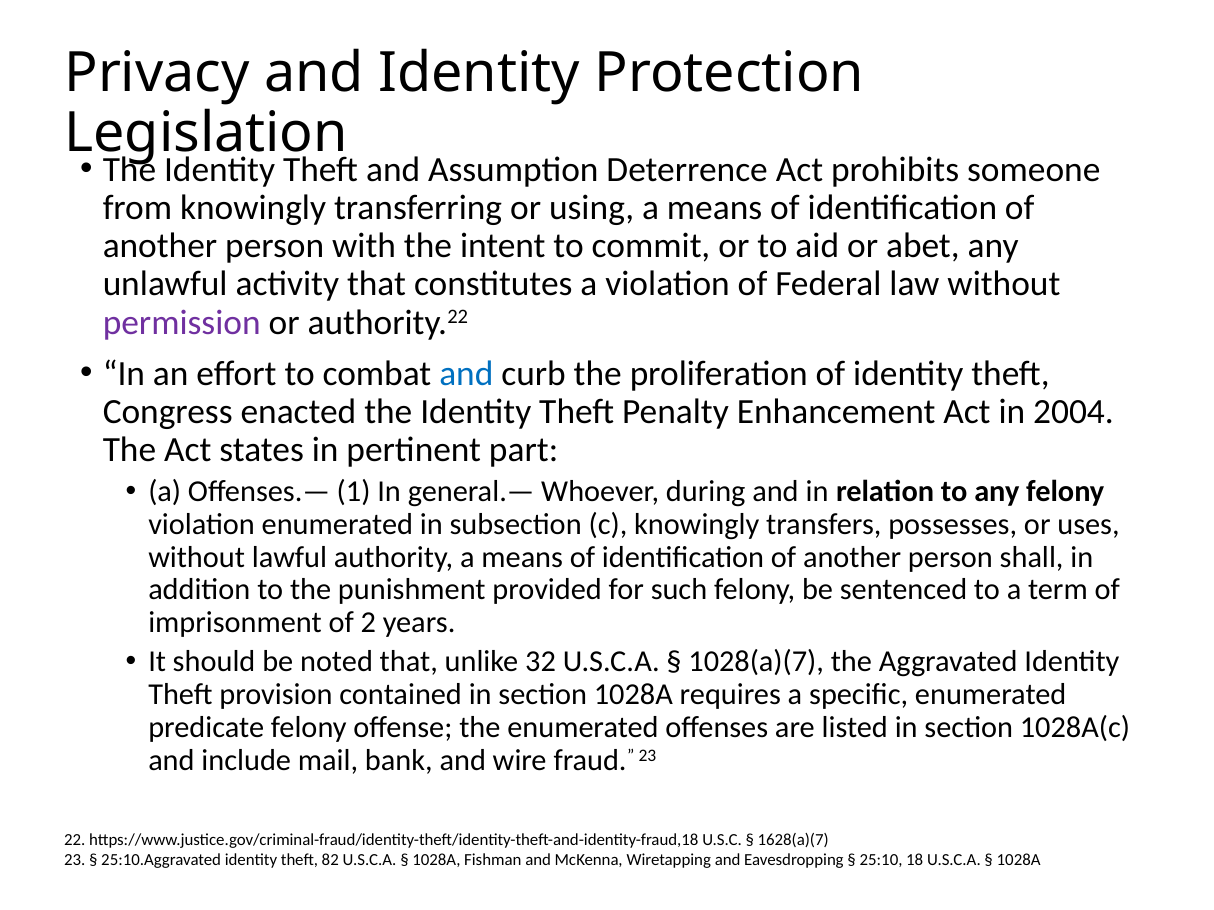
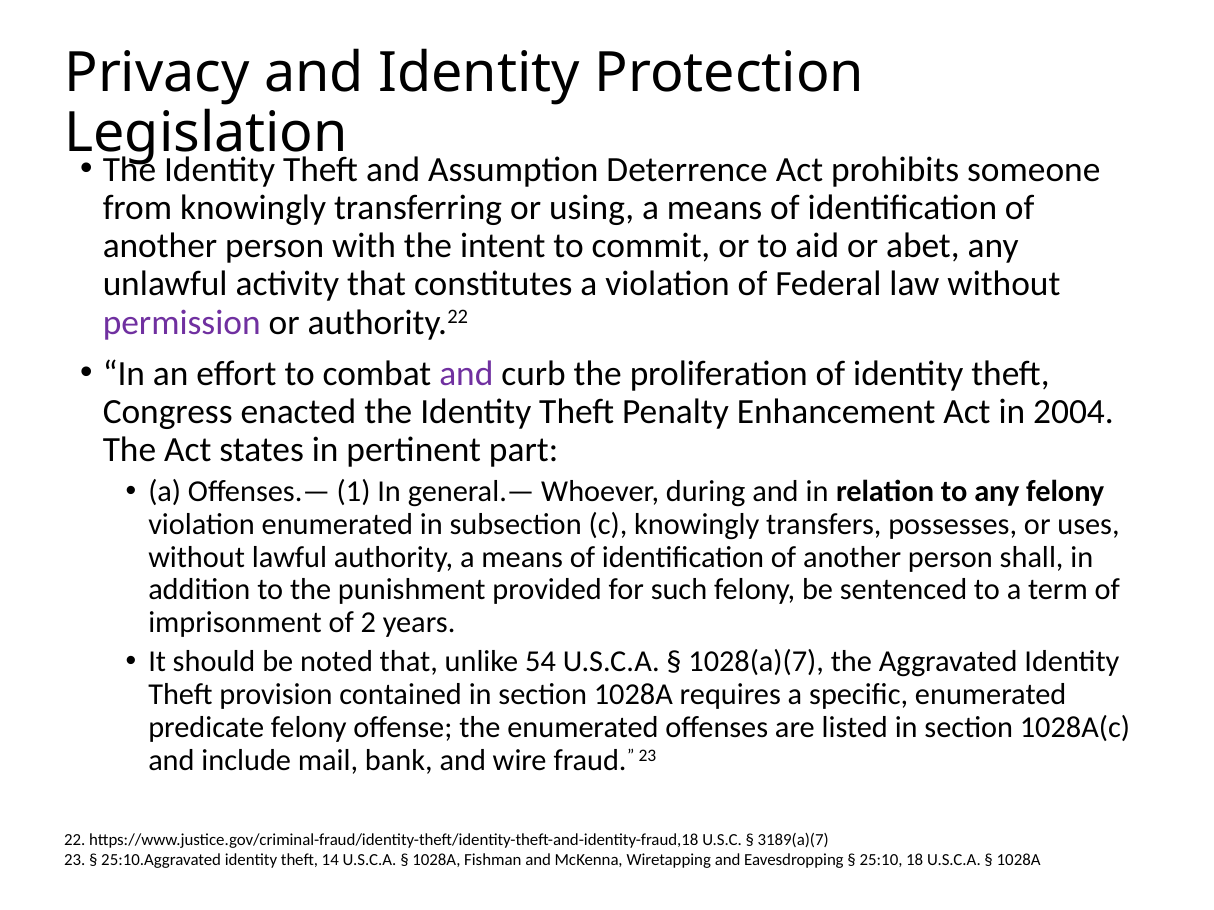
and at (466, 374) colour: blue -> purple
32: 32 -> 54
1628(a)(7: 1628(a)(7 -> 3189(a)(7
82: 82 -> 14
